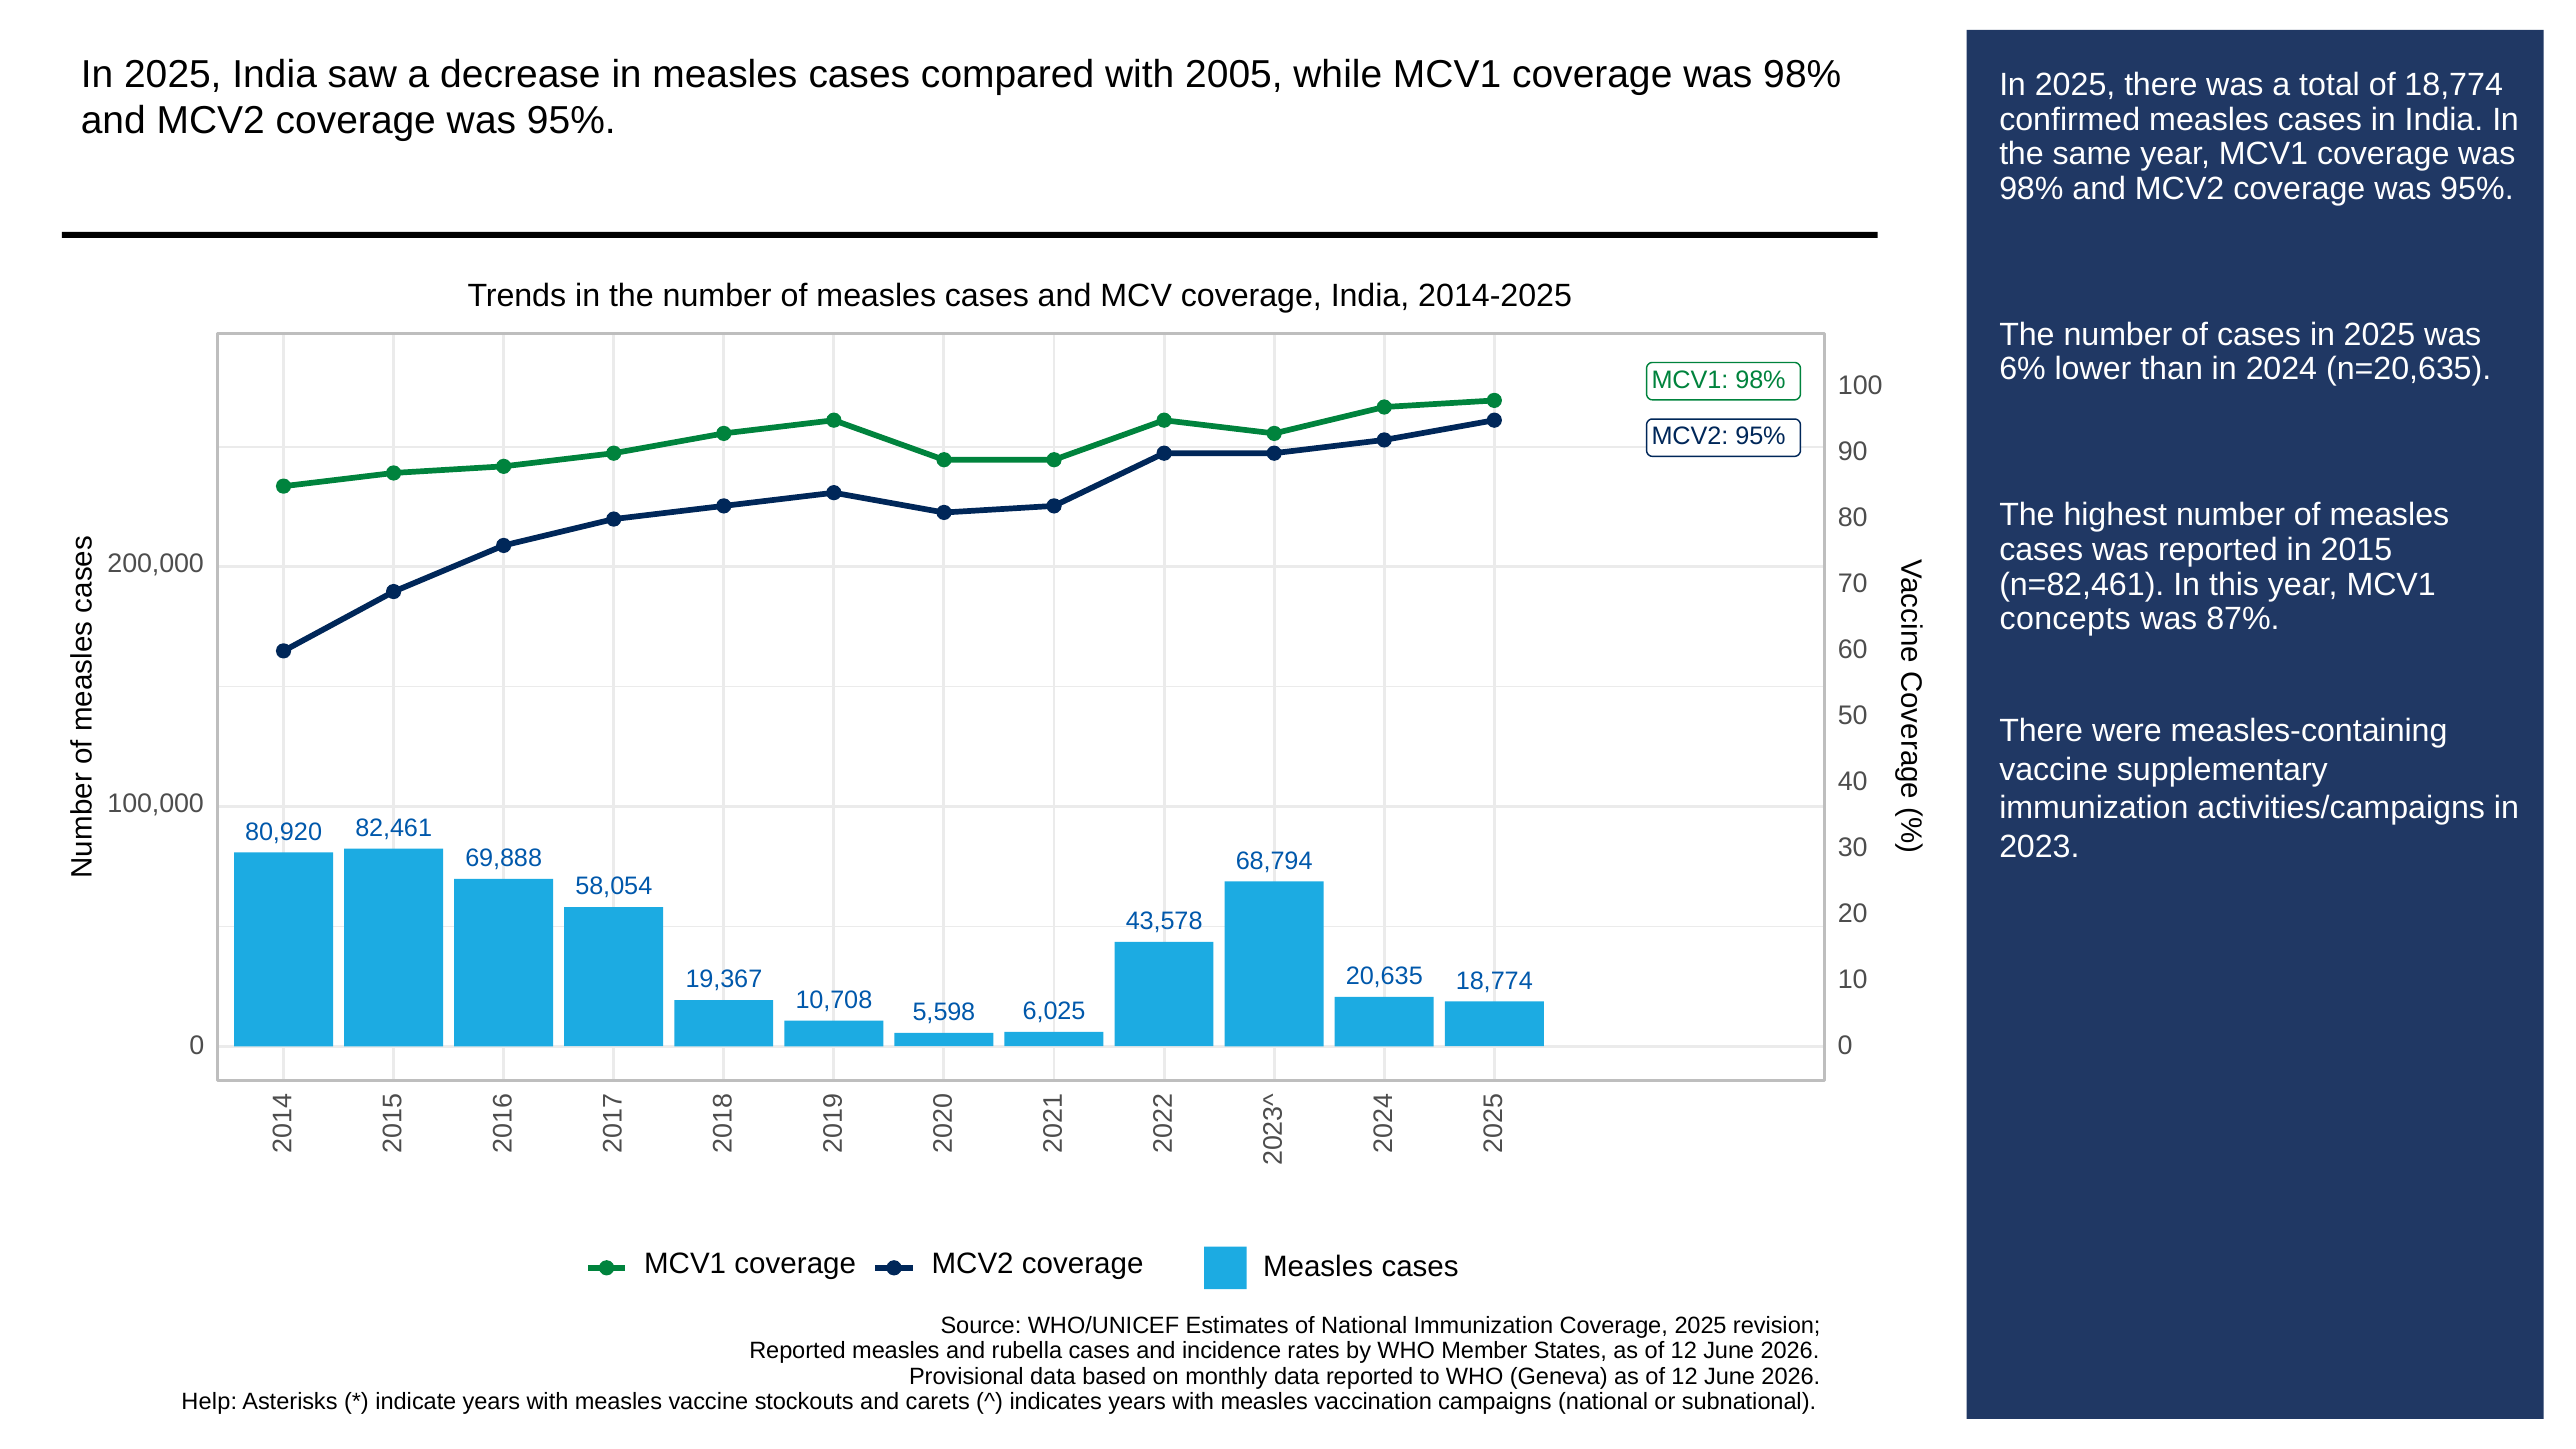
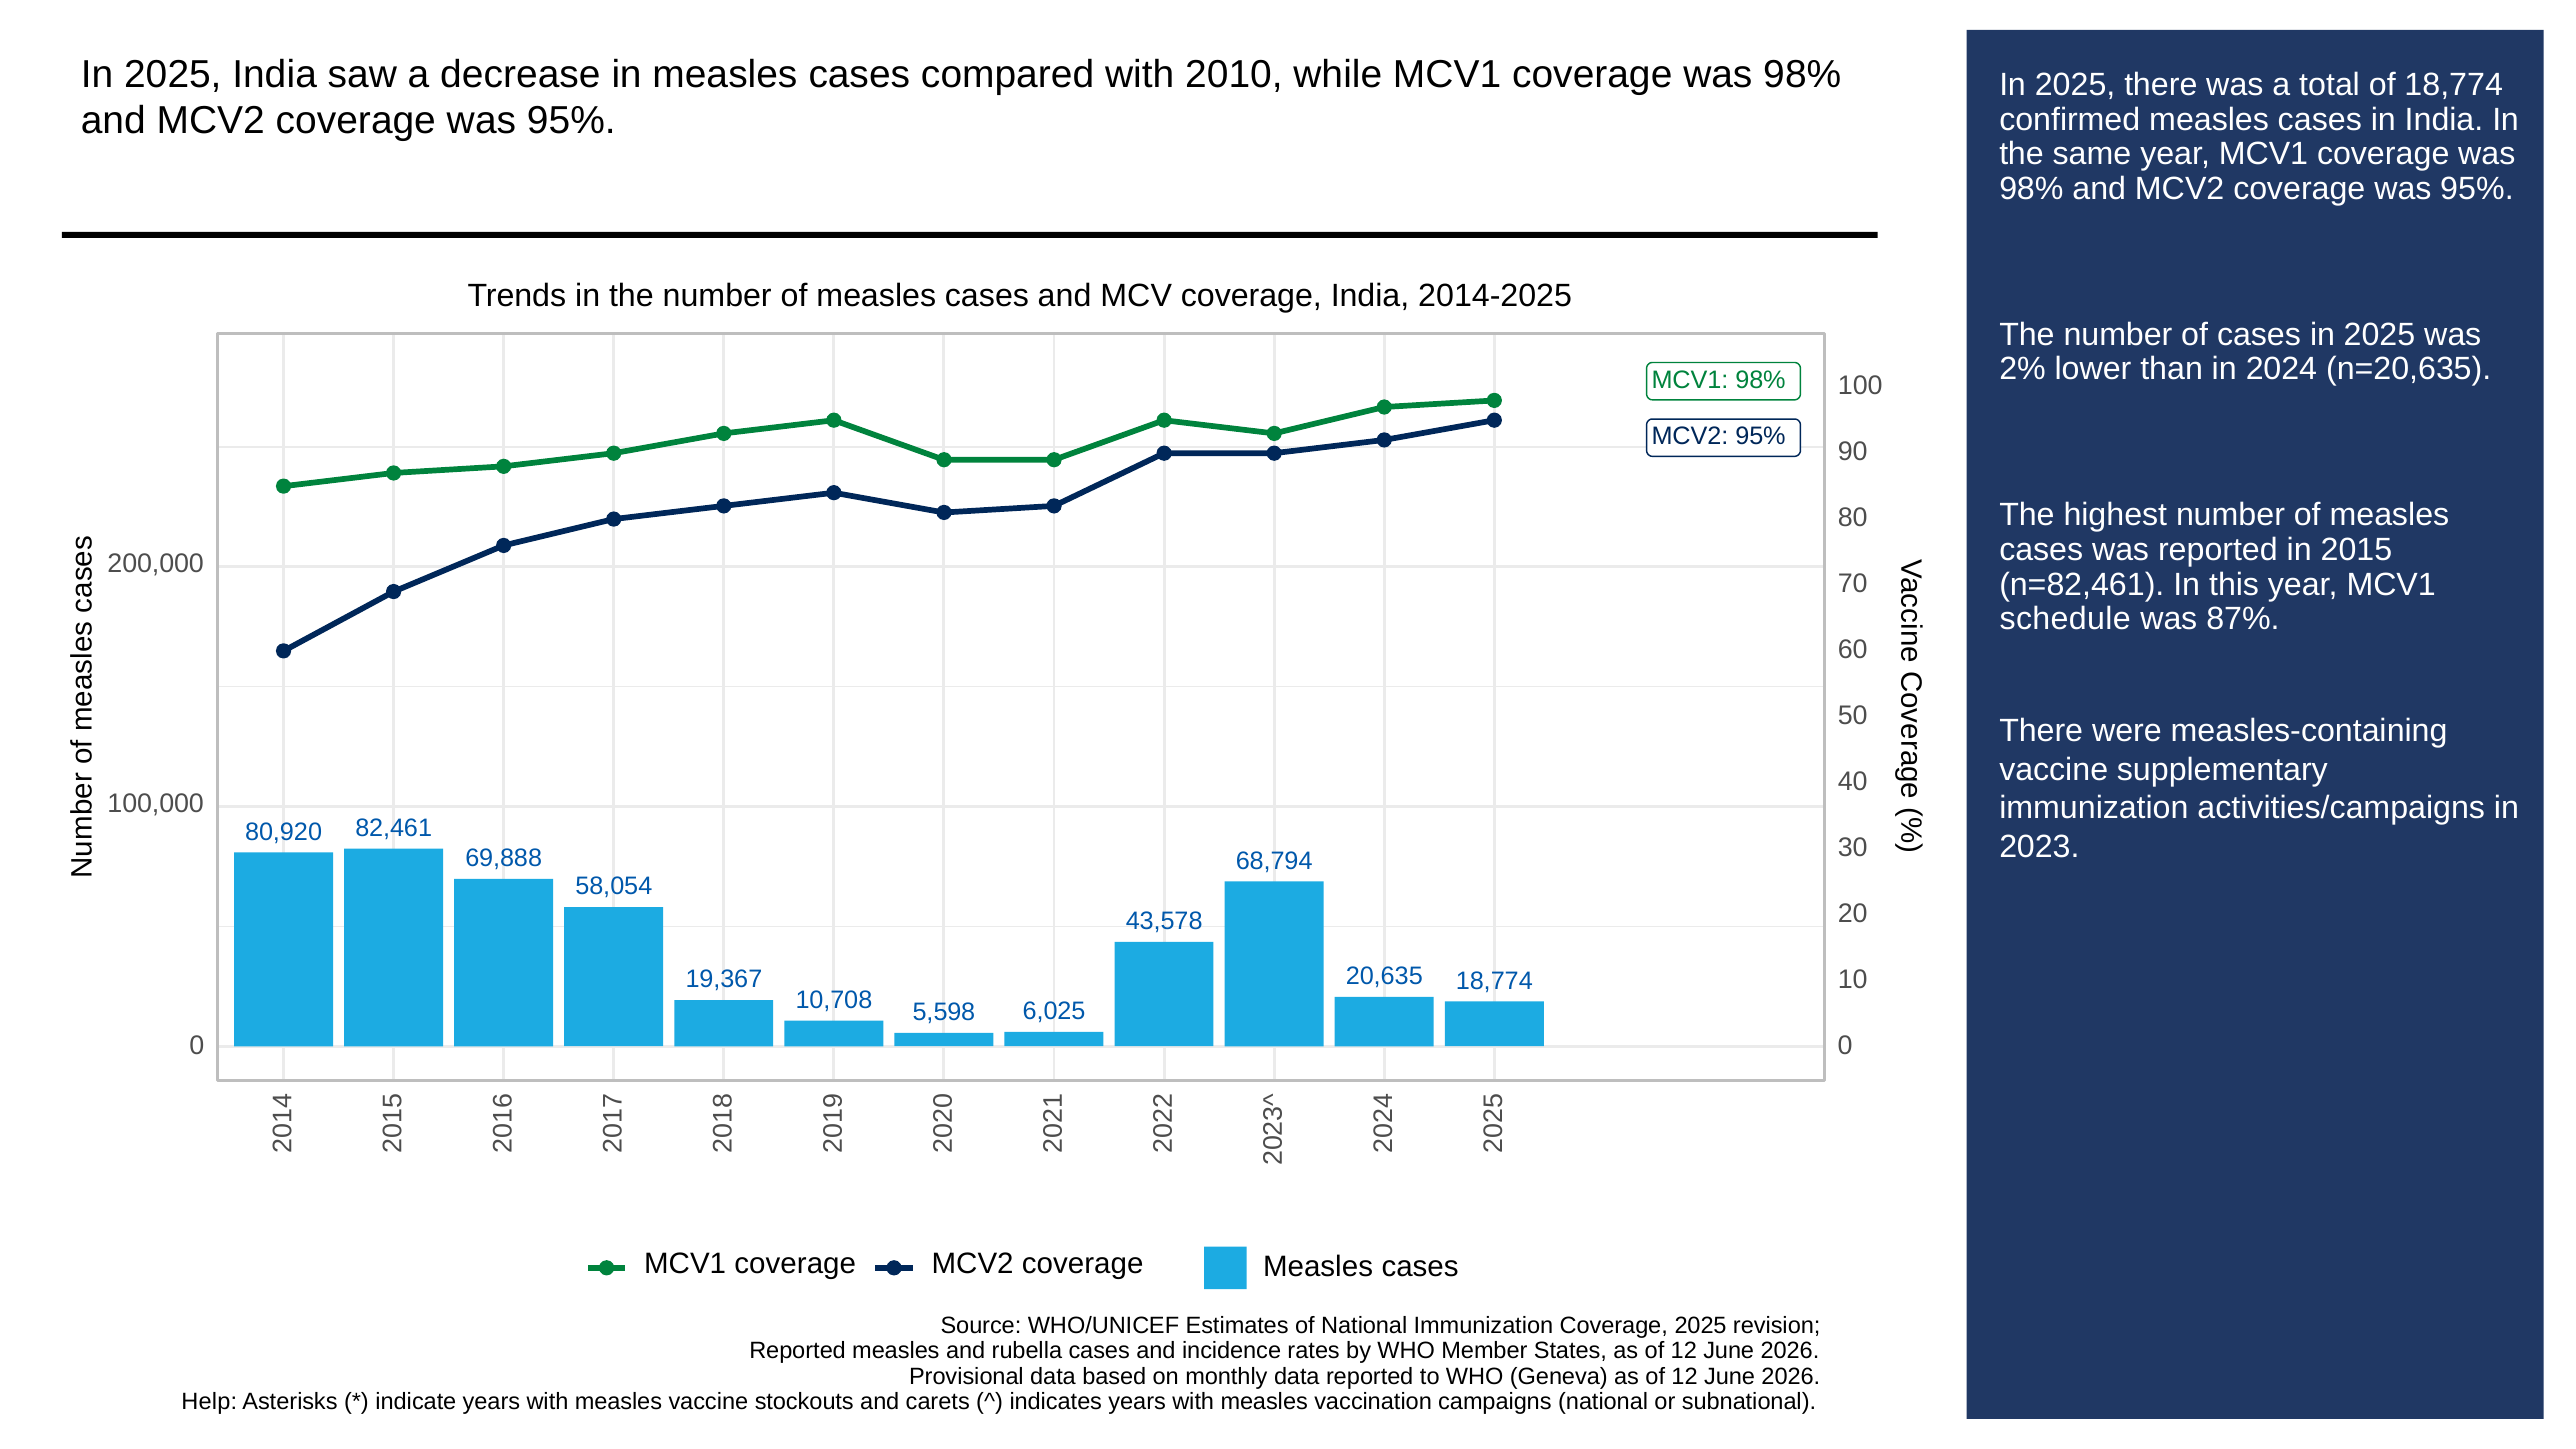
2005: 2005 -> 2010
6%: 6% -> 2%
concepts: concepts -> schedule
